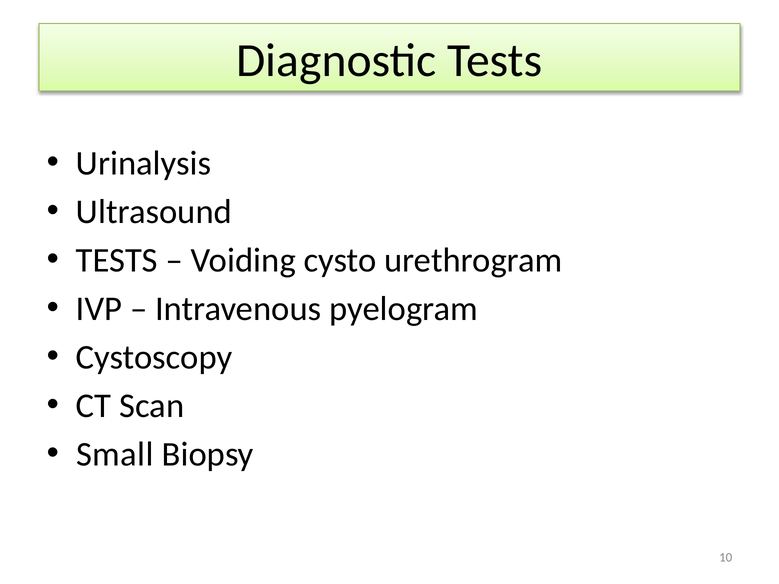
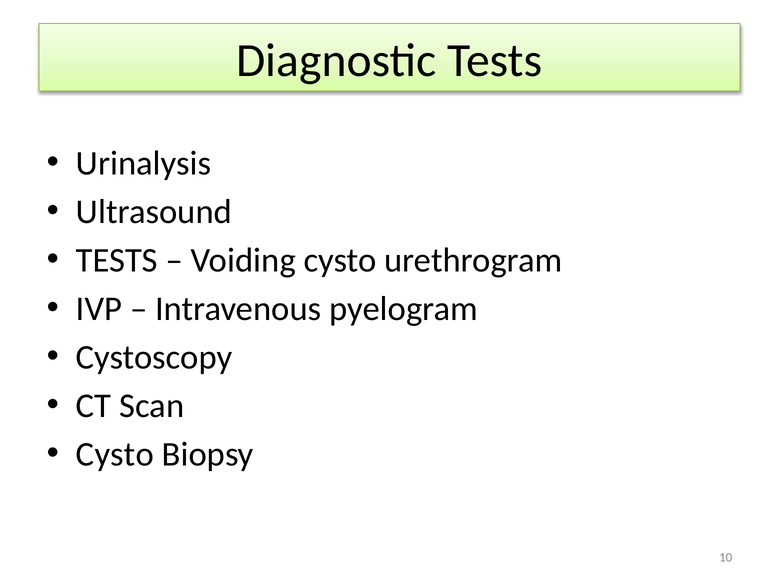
Small at (115, 454): Small -> Cysto
